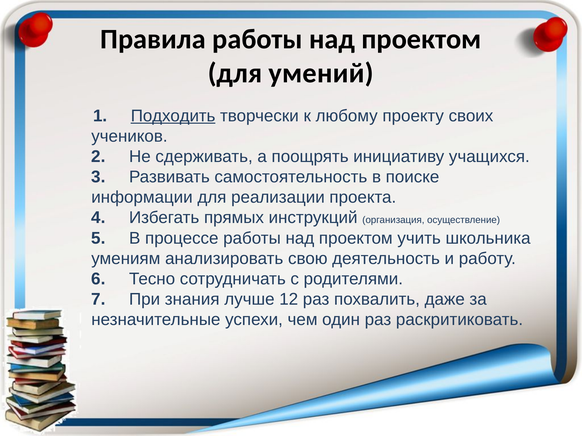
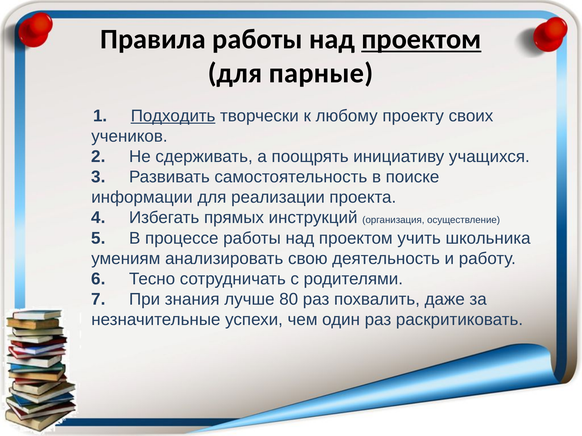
проектом at (421, 39) underline: none -> present
умений: умений -> парные
12: 12 -> 80
